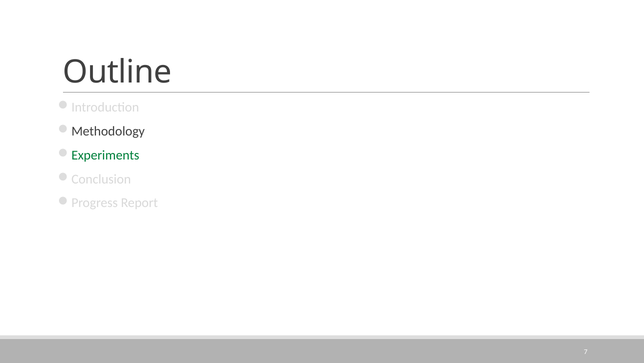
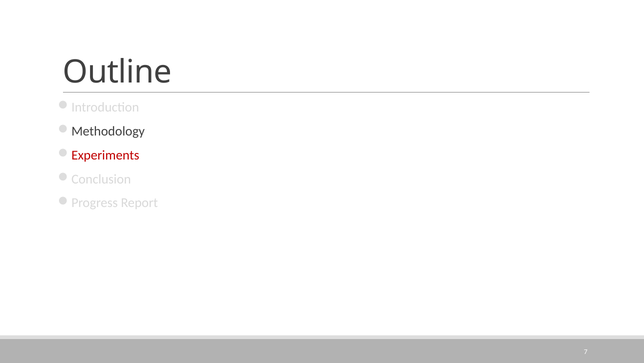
Experiments colour: green -> red
